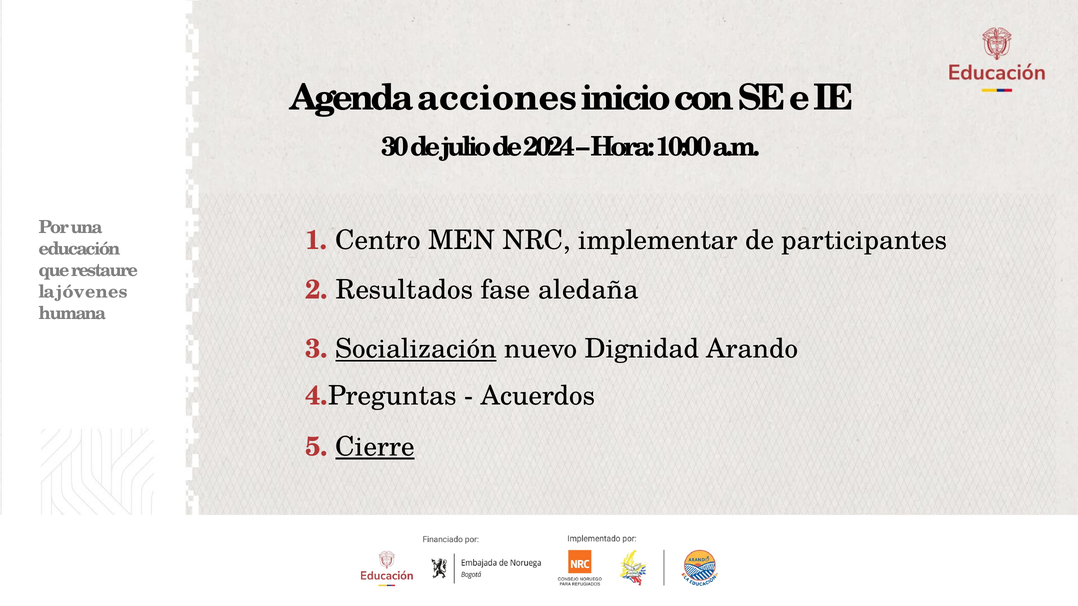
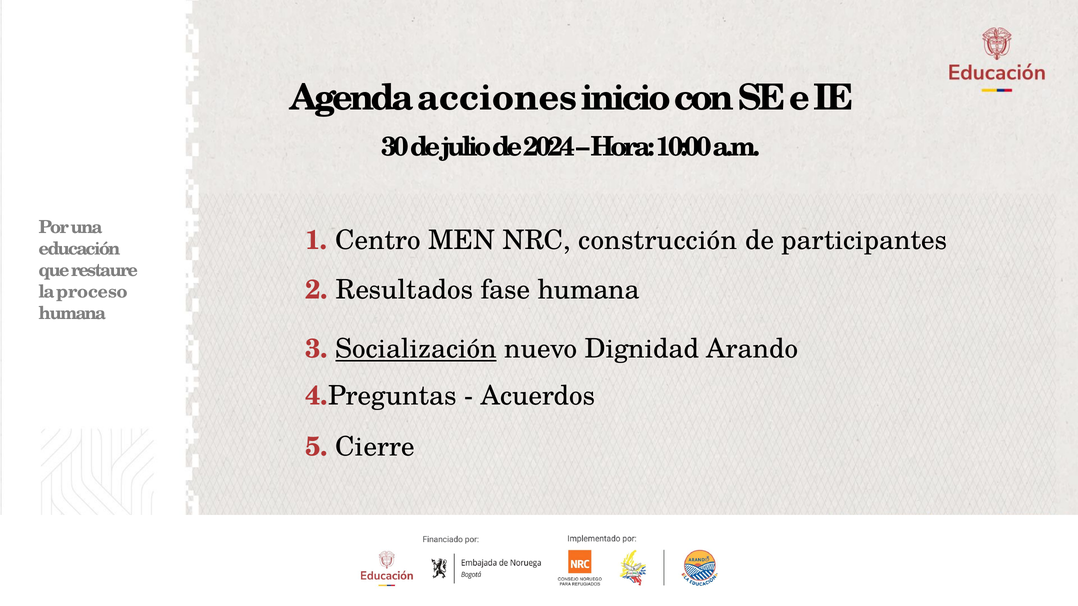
implementar: implementar -> construcción
fase aledaña: aledaña -> humana
jóvenes: jóvenes -> proceso
Cierre underline: present -> none
